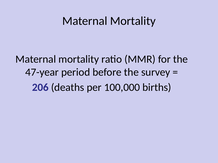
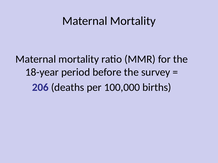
47-year: 47-year -> 18-year
